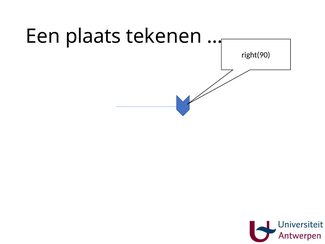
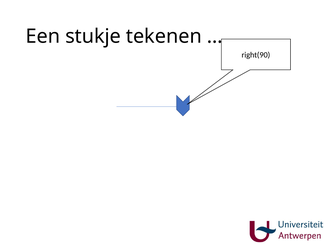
plaats: plaats -> stukje
